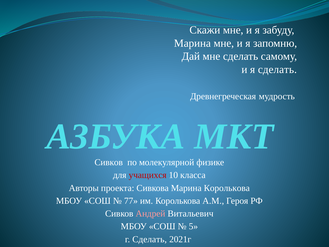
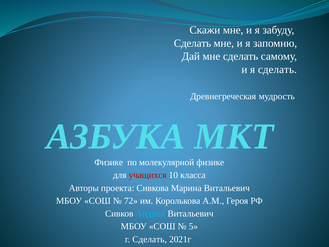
Марина at (192, 43): Марина -> Сделать
Сивков at (109, 162): Сивков -> Физике
Марина Королькова: Королькова -> Витальевич
77: 77 -> 72
Андрей colour: pink -> light blue
